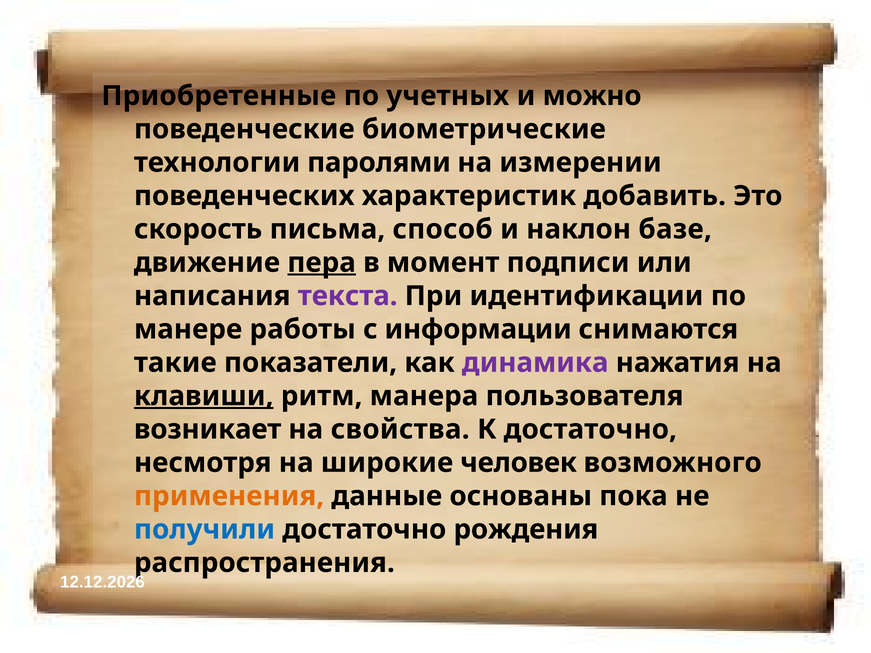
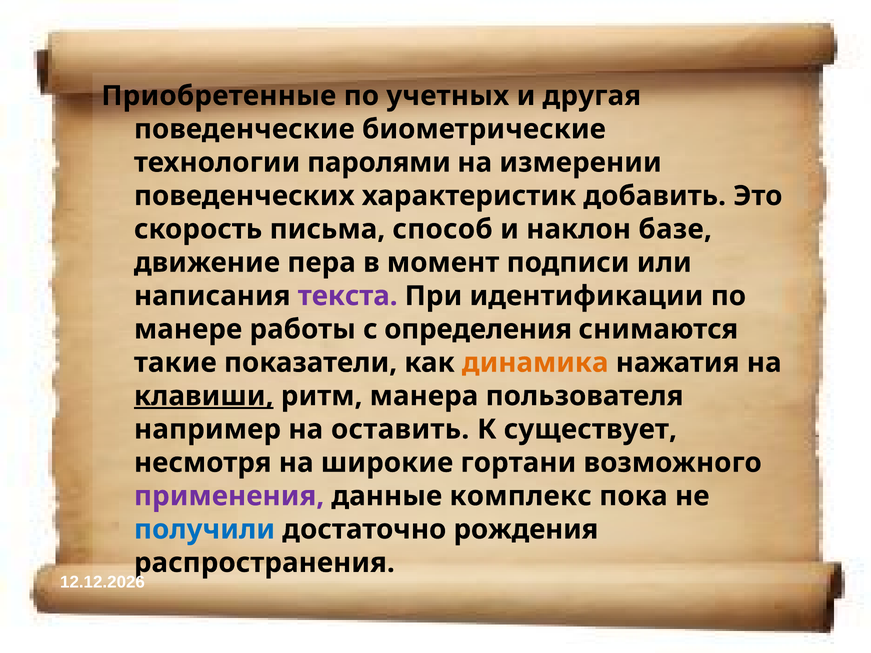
можно: можно -> другая
пера underline: present -> none
информации: информации -> определения
динамика colour: purple -> orange
возникает: возникает -> например
свойства: свойства -> оставить
К достаточно: достаточно -> существует
человек: человек -> гортани
применения colour: orange -> purple
основаны: основаны -> комплекс
